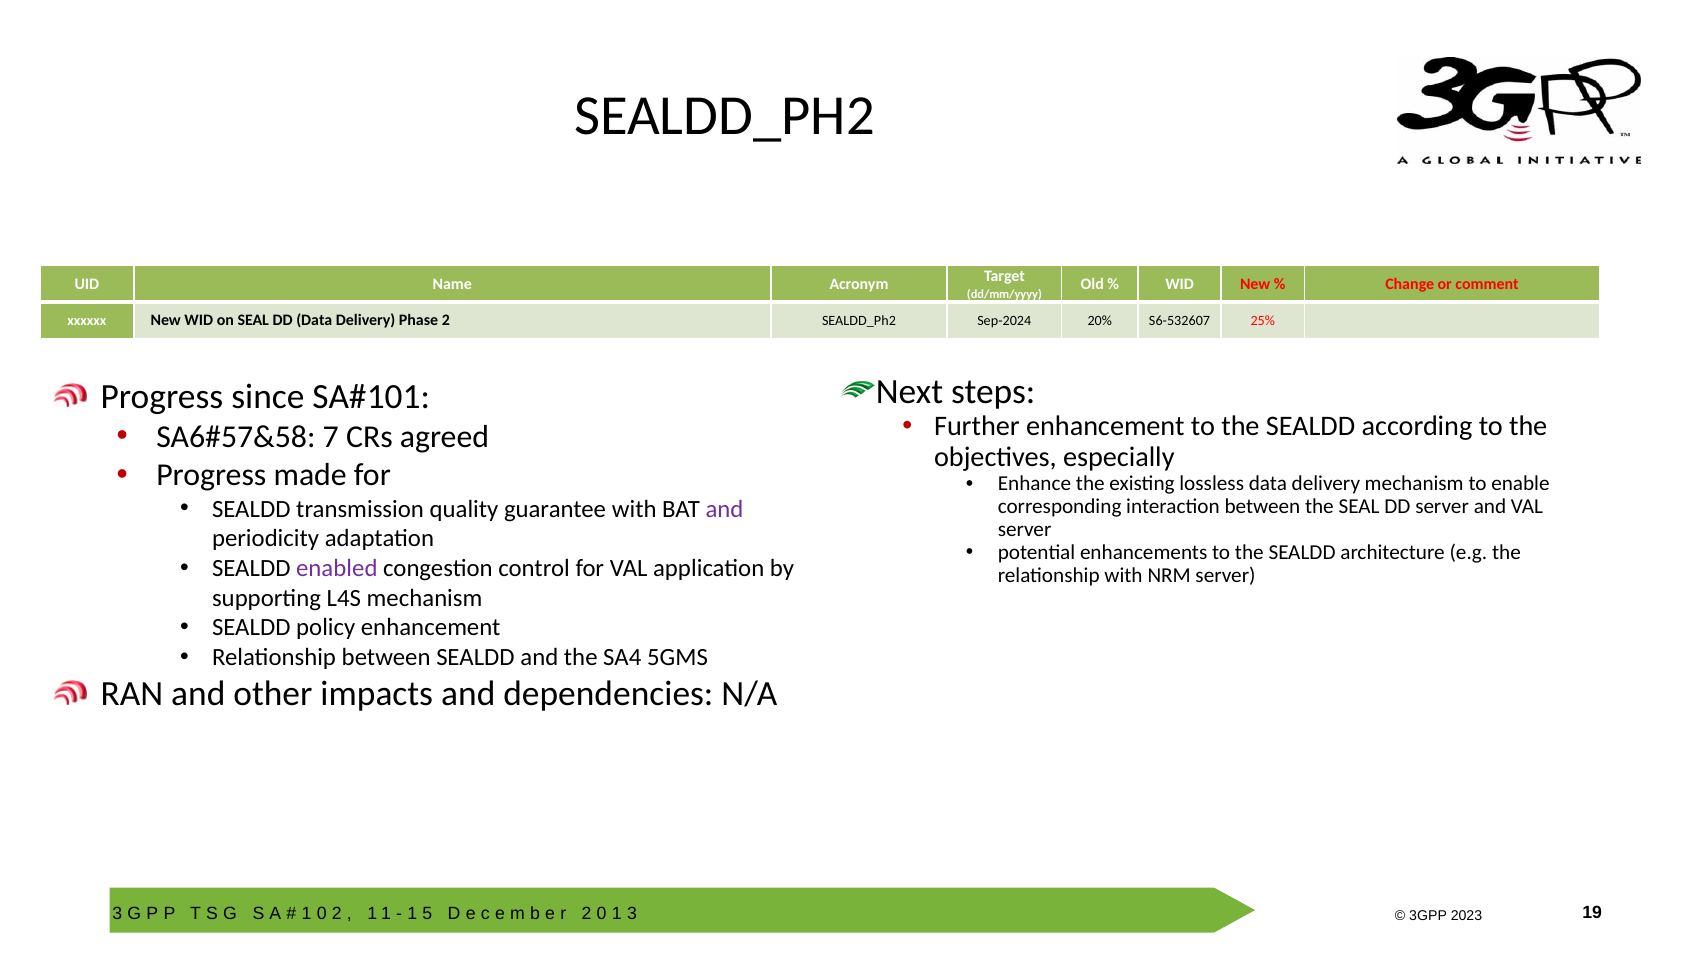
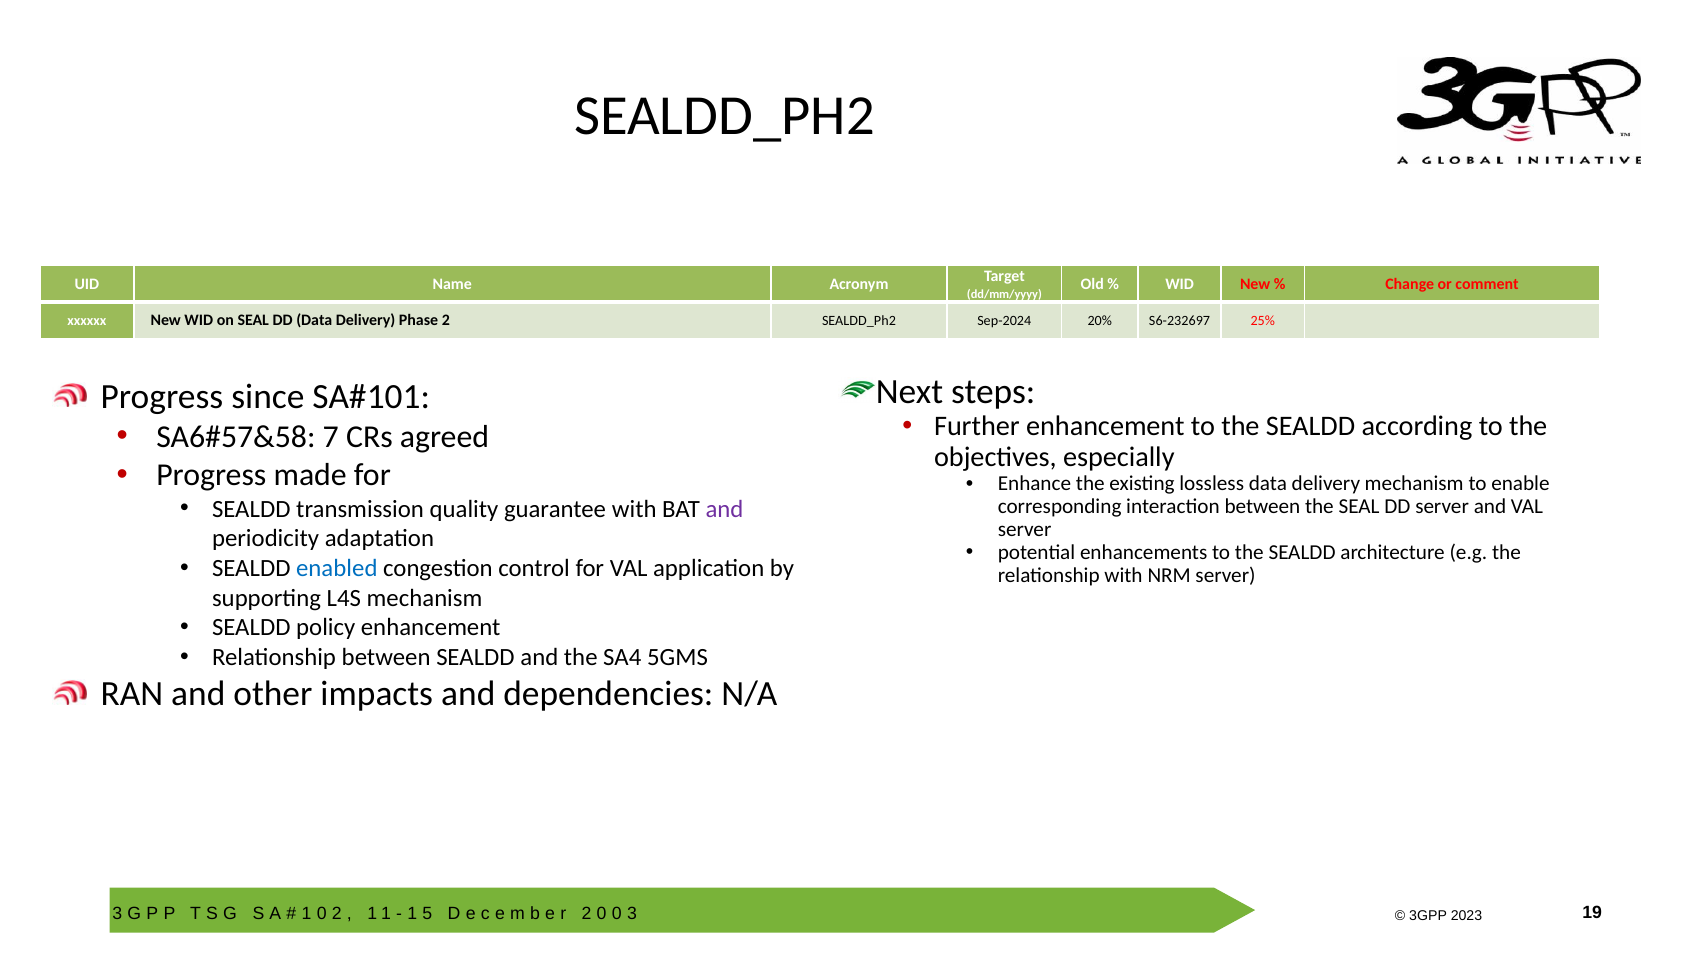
S6-532607: S6-532607 -> S6-232697
enabled colour: purple -> blue
1 at (617, 913): 1 -> 0
